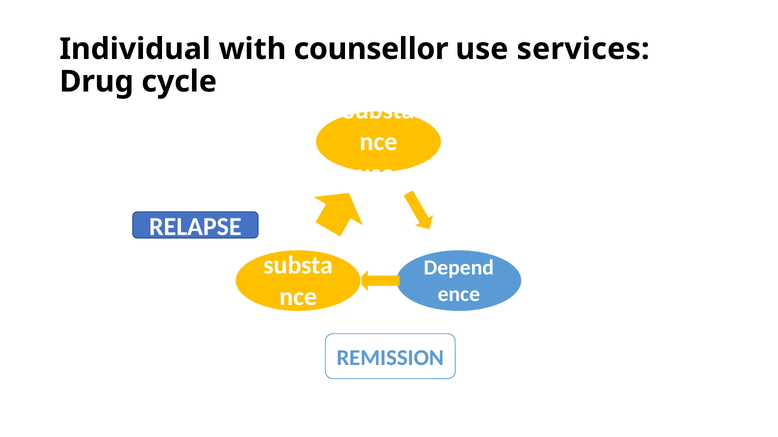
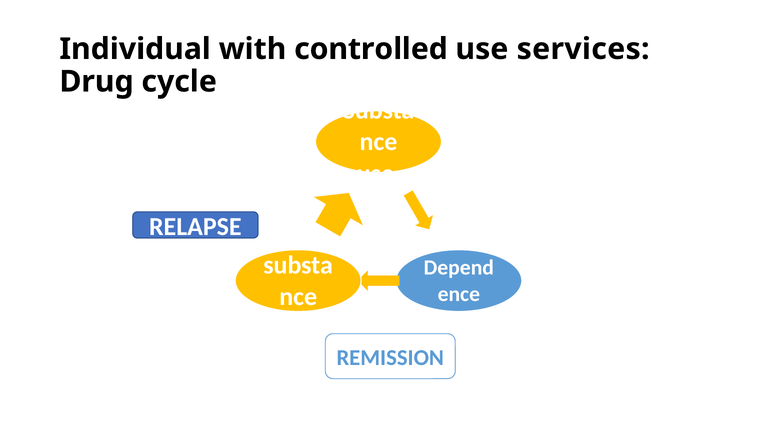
counsellor: counsellor -> controlled
